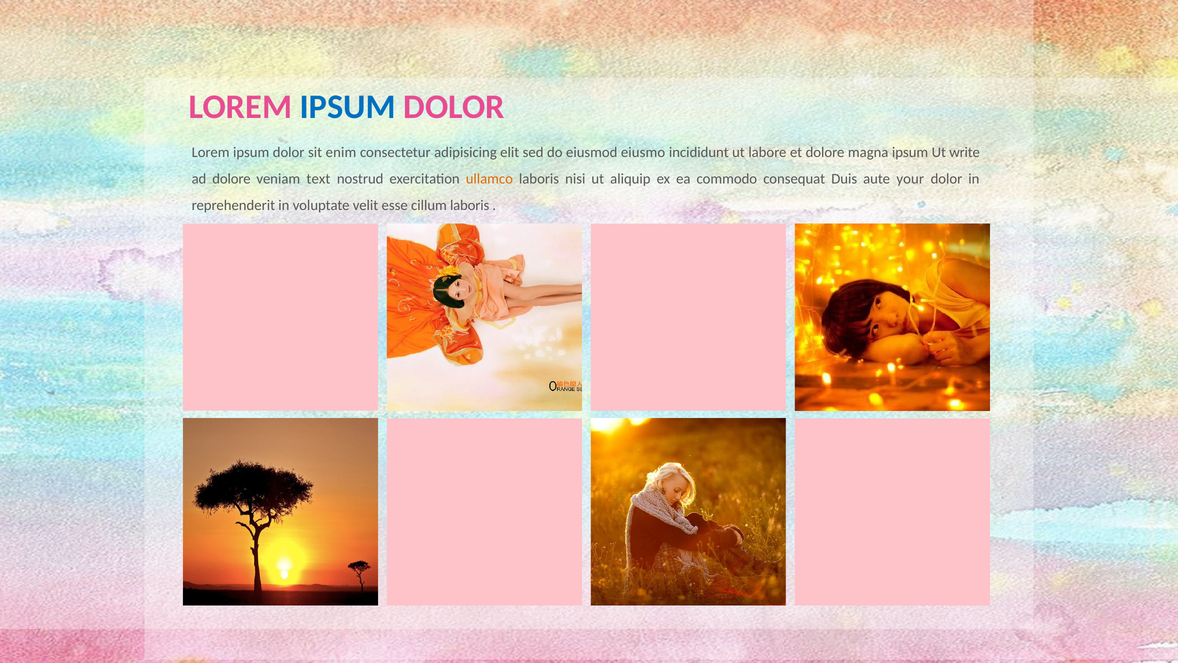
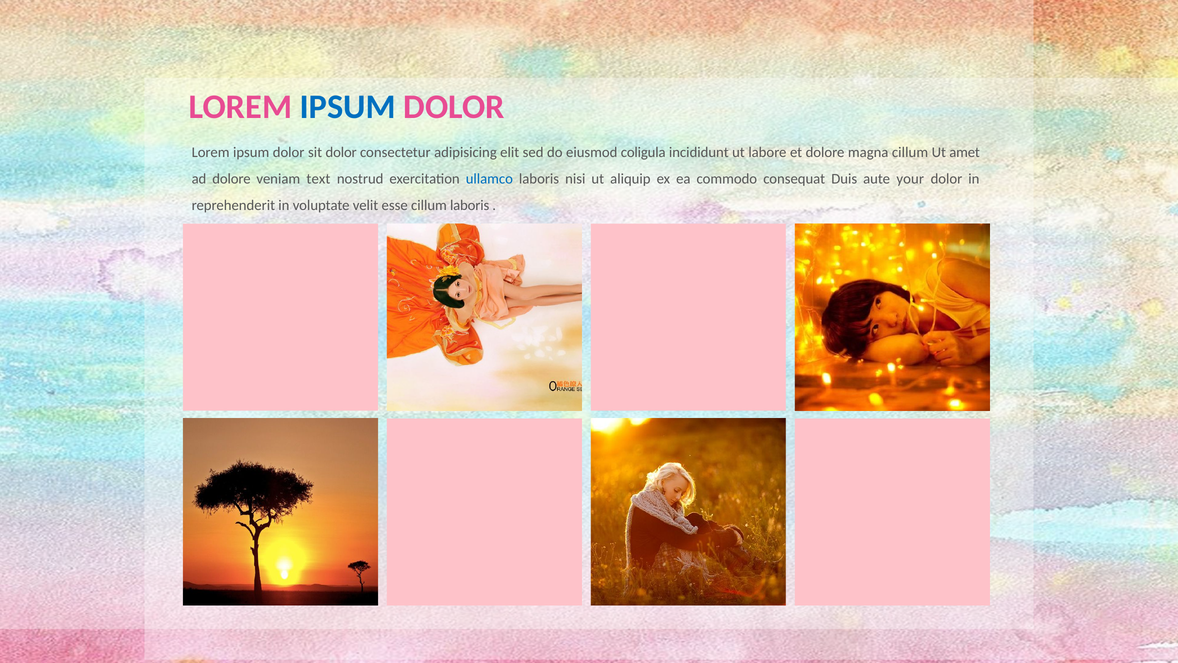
sit enim: enim -> dolor
eiusmo: eiusmo -> coligula
magna ipsum: ipsum -> cillum
write: write -> amet
ullamco colour: orange -> blue
